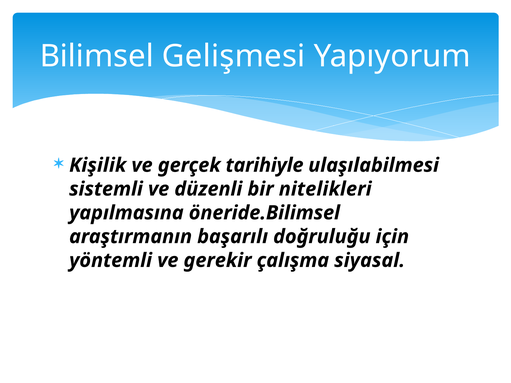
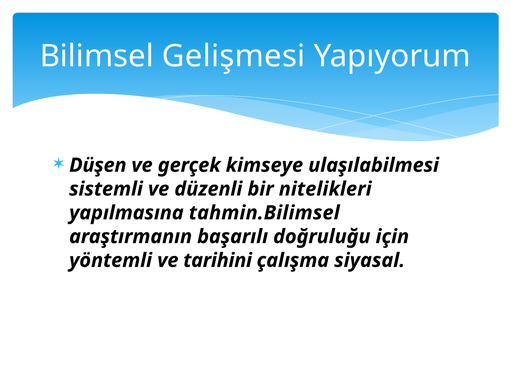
Kişilik: Kişilik -> Düşen
tarihiyle: tarihiyle -> kimseye
öneride.Bilimsel: öneride.Bilimsel -> tahmin.Bilimsel
gerekir: gerekir -> tarihini
